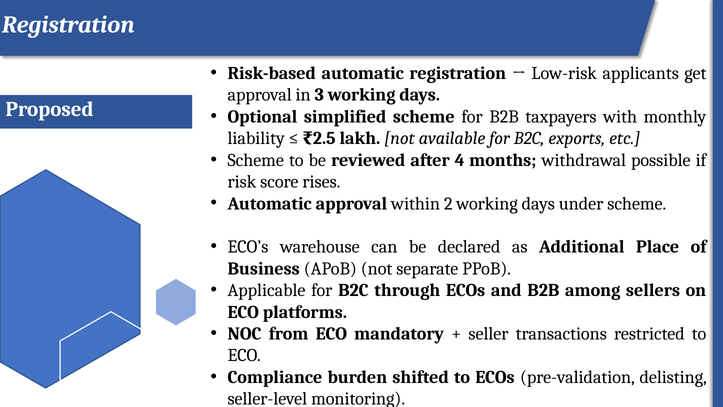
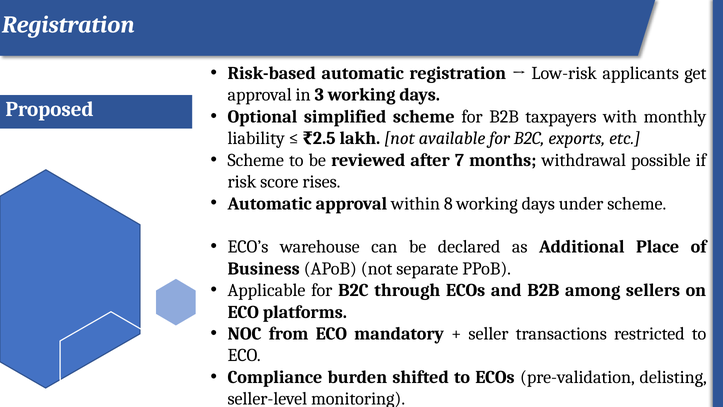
4: 4 -> 7
2: 2 -> 8
